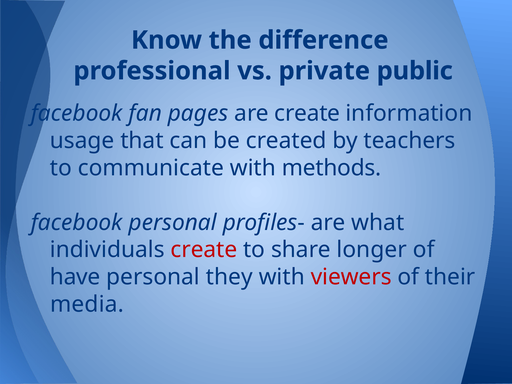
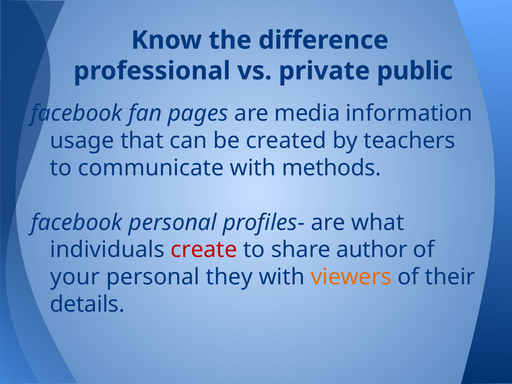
are create: create -> media
longer: longer -> author
have: have -> your
viewers colour: red -> orange
media: media -> details
